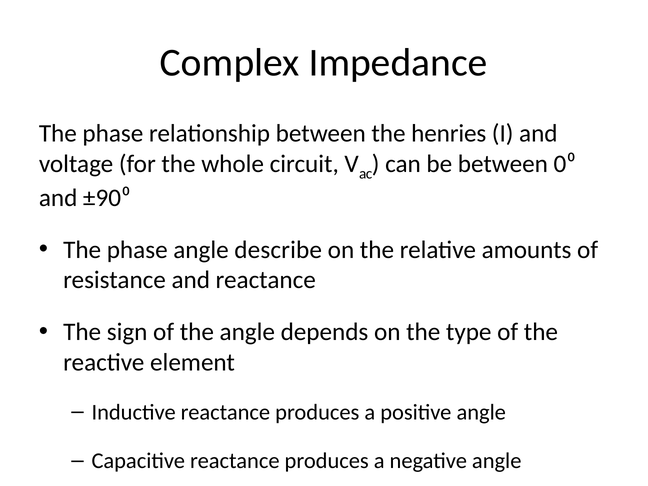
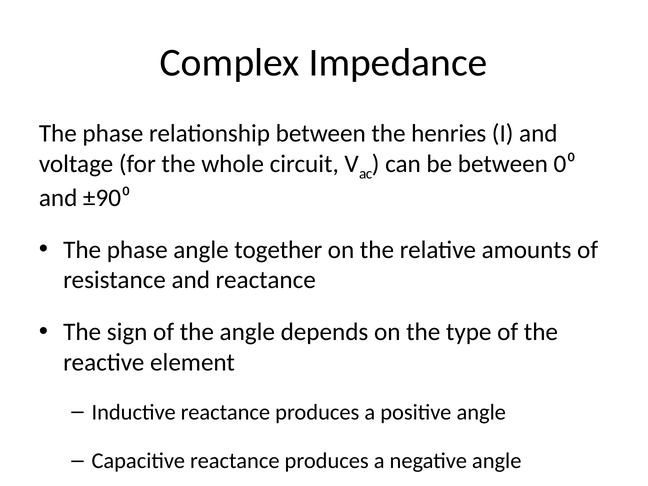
describe: describe -> together
